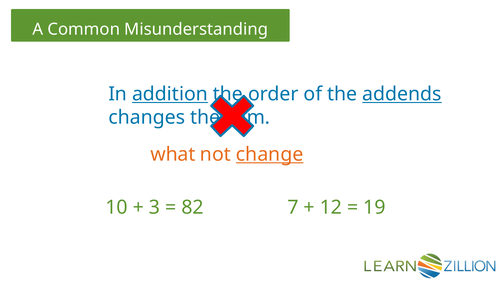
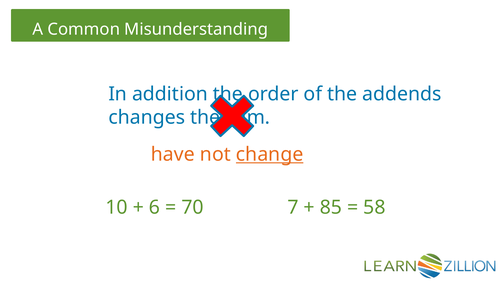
addition underline: present -> none
addends underline: present -> none
what: what -> have
3: 3 -> 6
82: 82 -> 70
12: 12 -> 85
19: 19 -> 58
